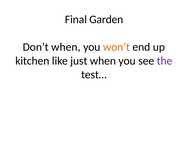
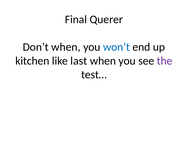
Garden: Garden -> Querer
won’t colour: orange -> blue
just: just -> last
